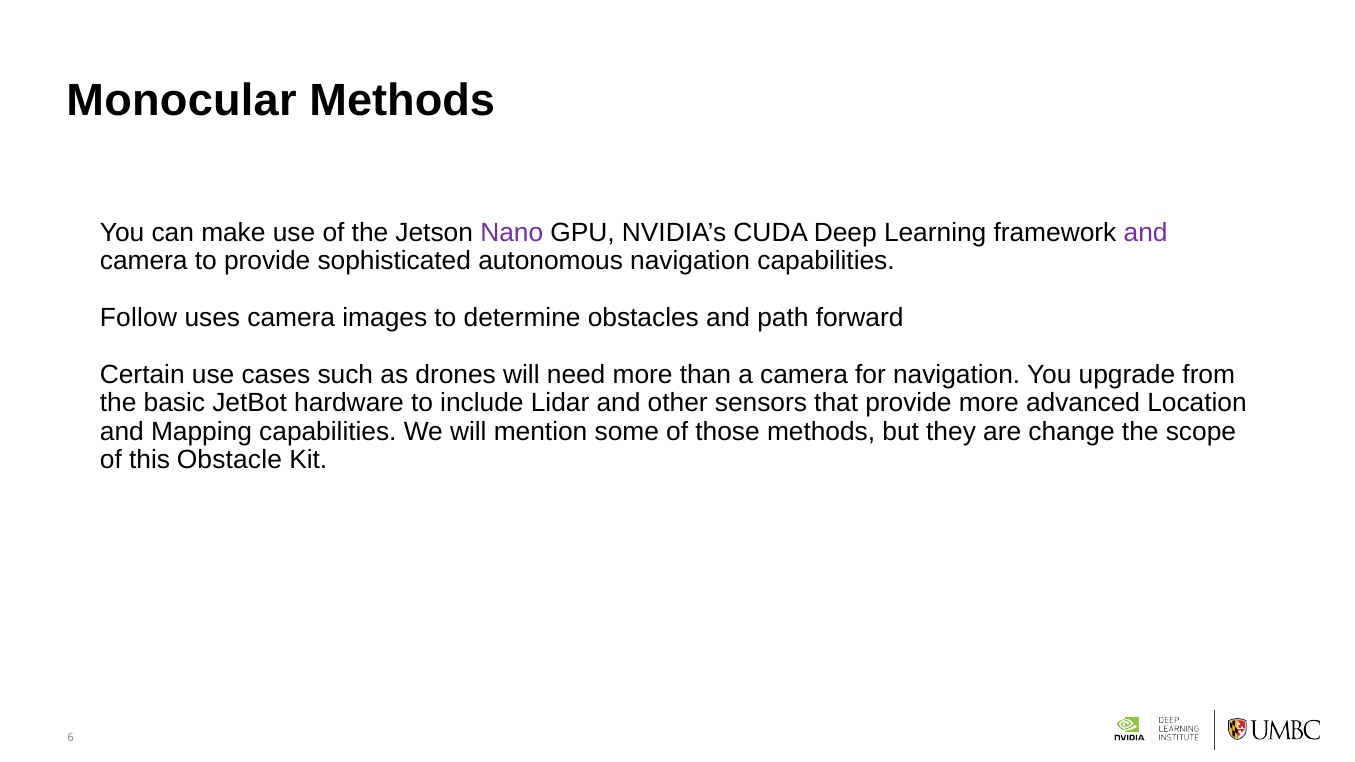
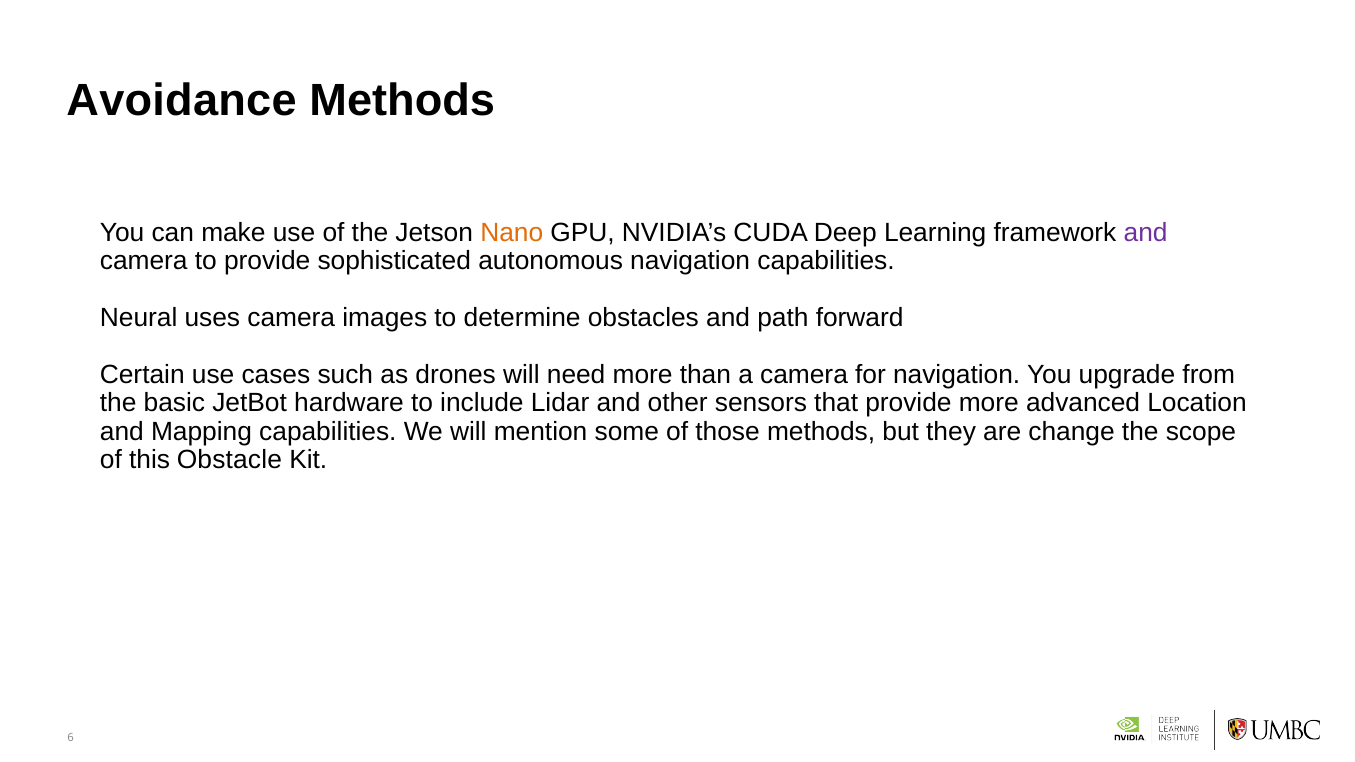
Monocular: Monocular -> Avoidance
Nano colour: purple -> orange
Follow: Follow -> Neural
